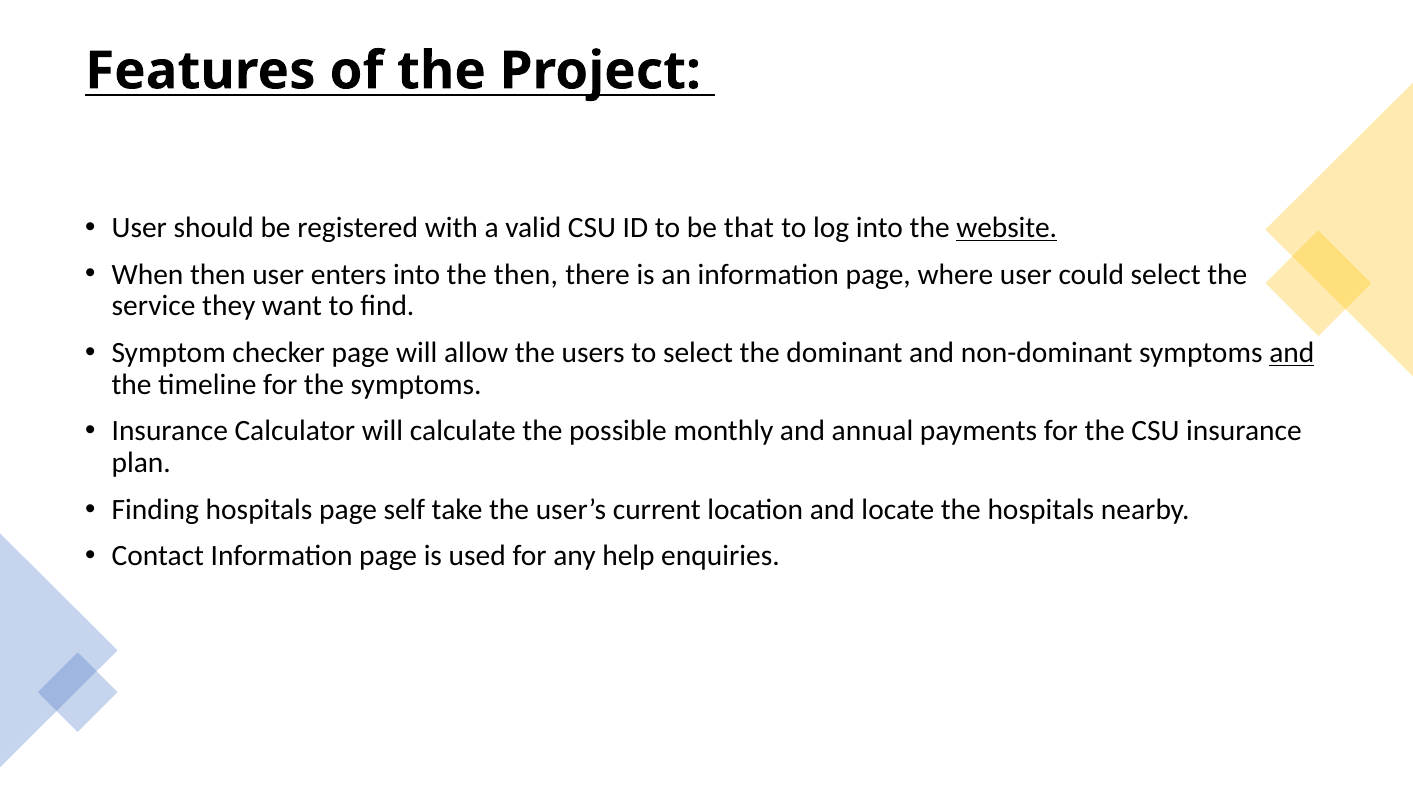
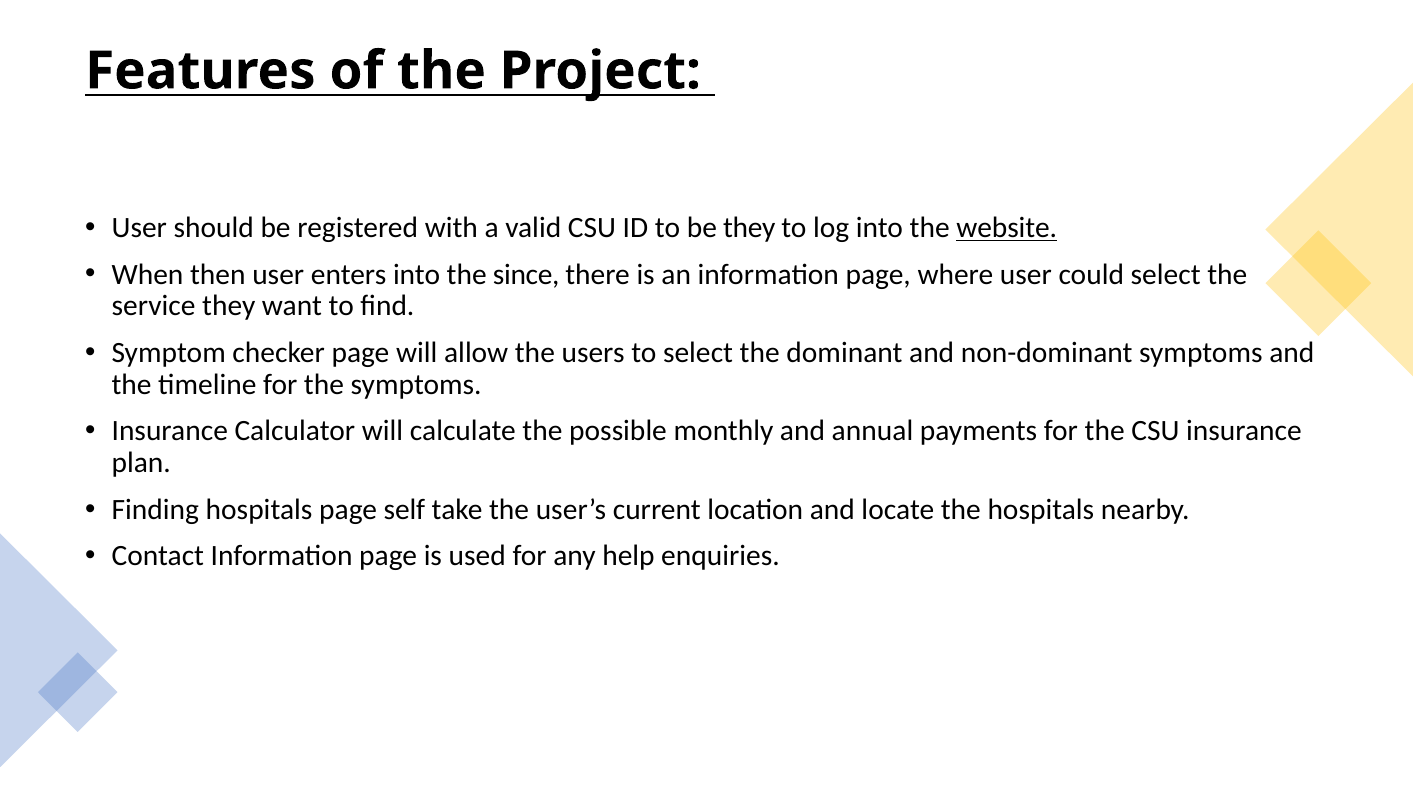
be that: that -> they
the then: then -> since
and at (1292, 353) underline: present -> none
